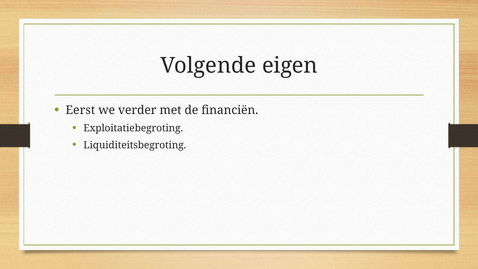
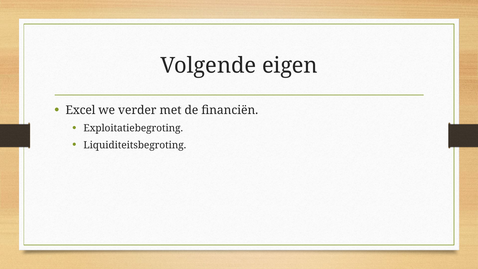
Eerst: Eerst -> Excel
